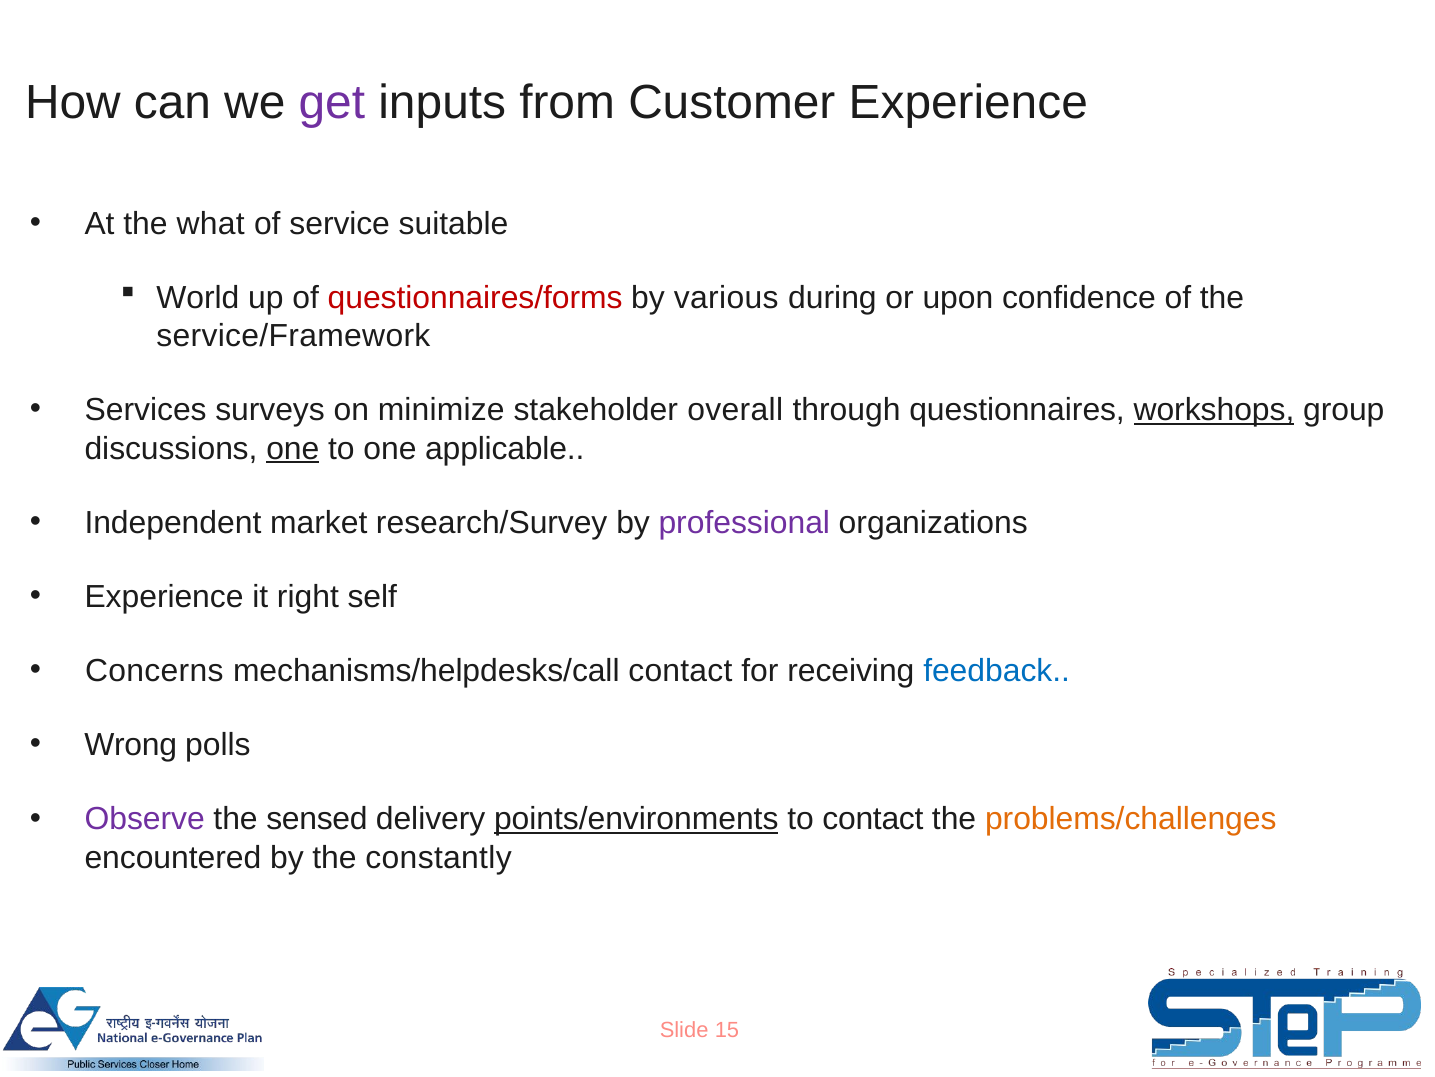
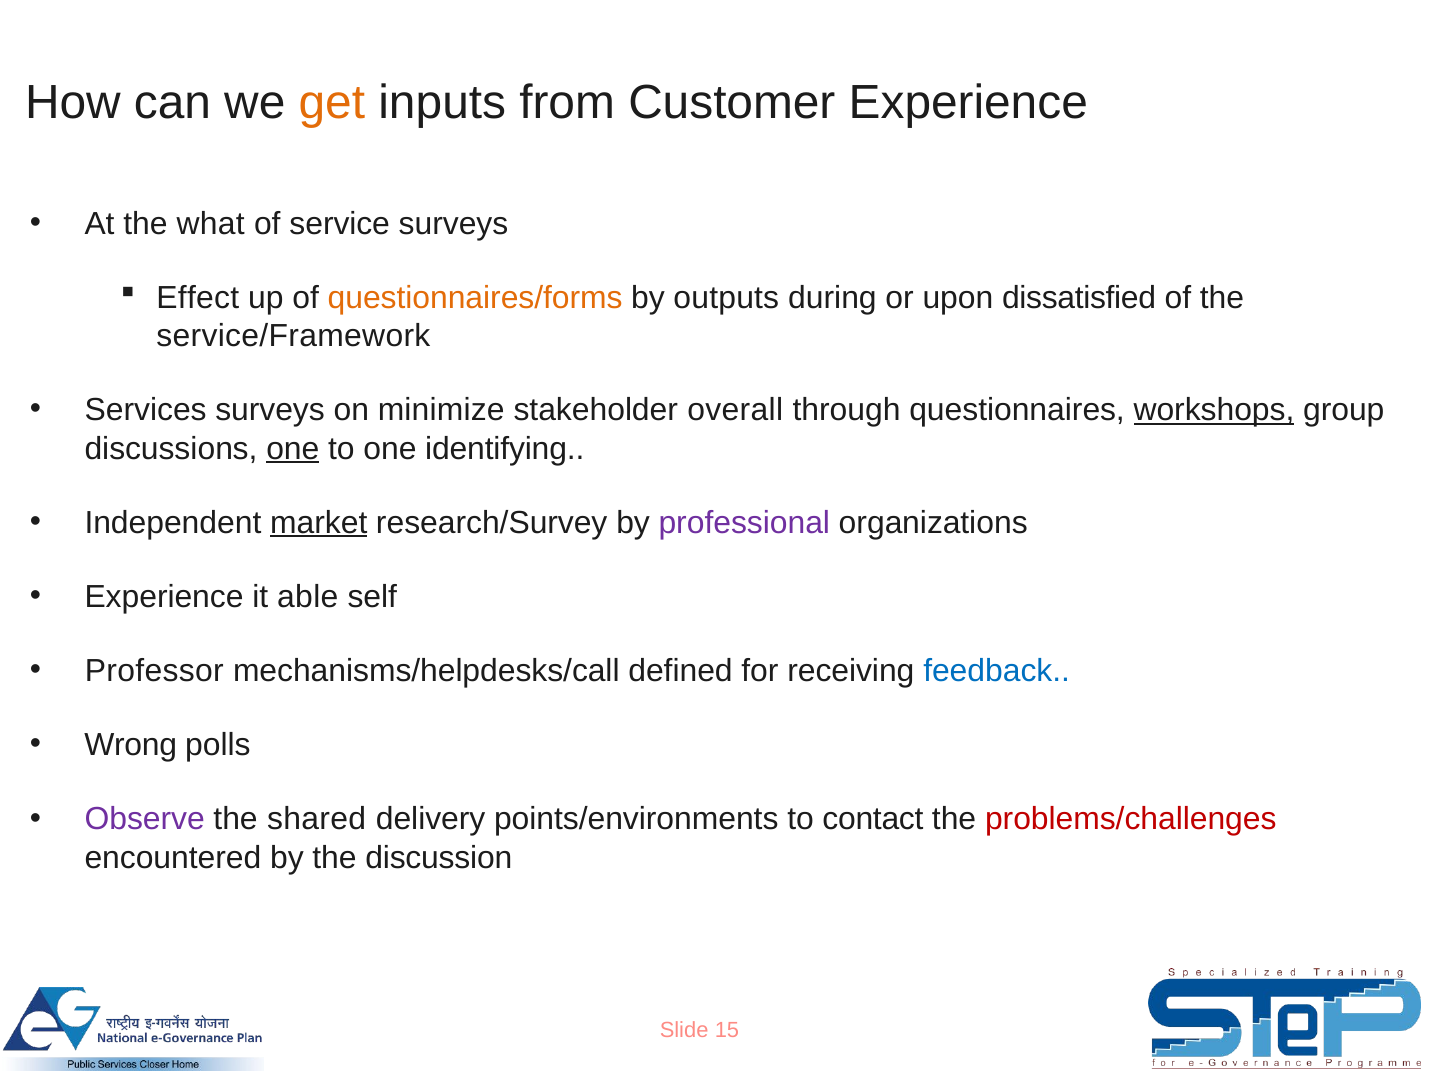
get colour: purple -> orange
service suitable: suitable -> surveys
World: World -> Effect
questionnaires/forms colour: red -> orange
various: various -> outputs
confidence: confidence -> dissatisfied
applicable: applicable -> identifying
market underline: none -> present
right: right -> able
Concerns: Concerns -> Professor
mechanisms/helpdesks/call contact: contact -> defined
sensed: sensed -> shared
points/environments underline: present -> none
problems/challenges colour: orange -> red
constantly: constantly -> discussion
